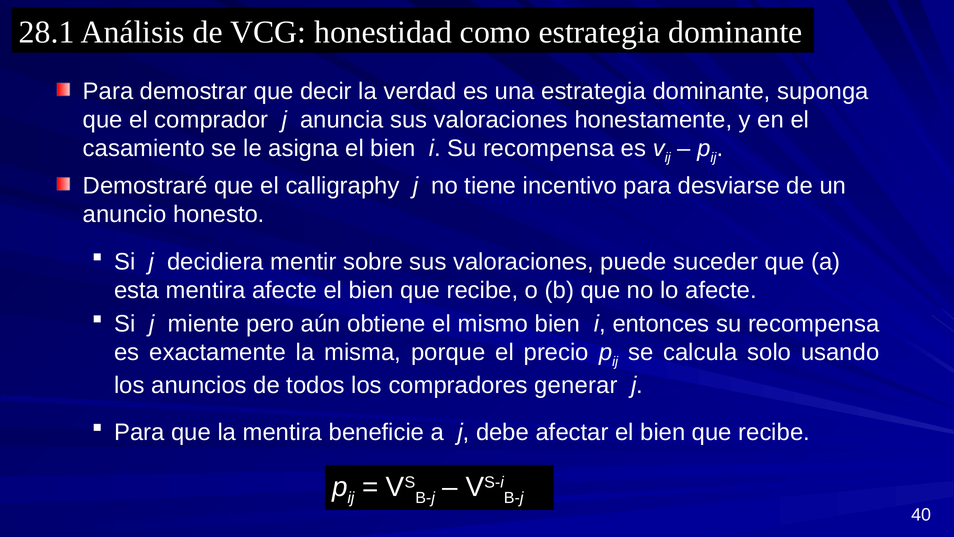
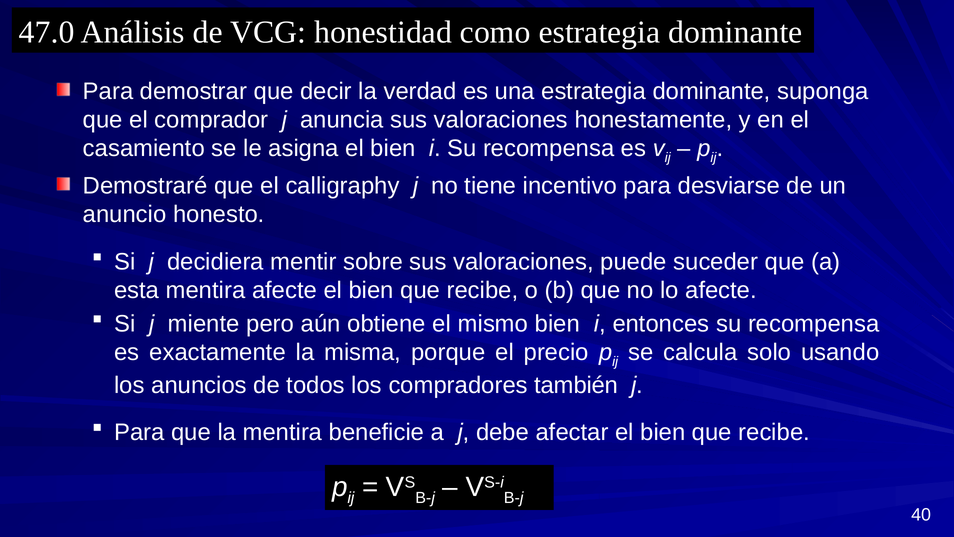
28.1: 28.1 -> 47.0
generar: generar -> también
